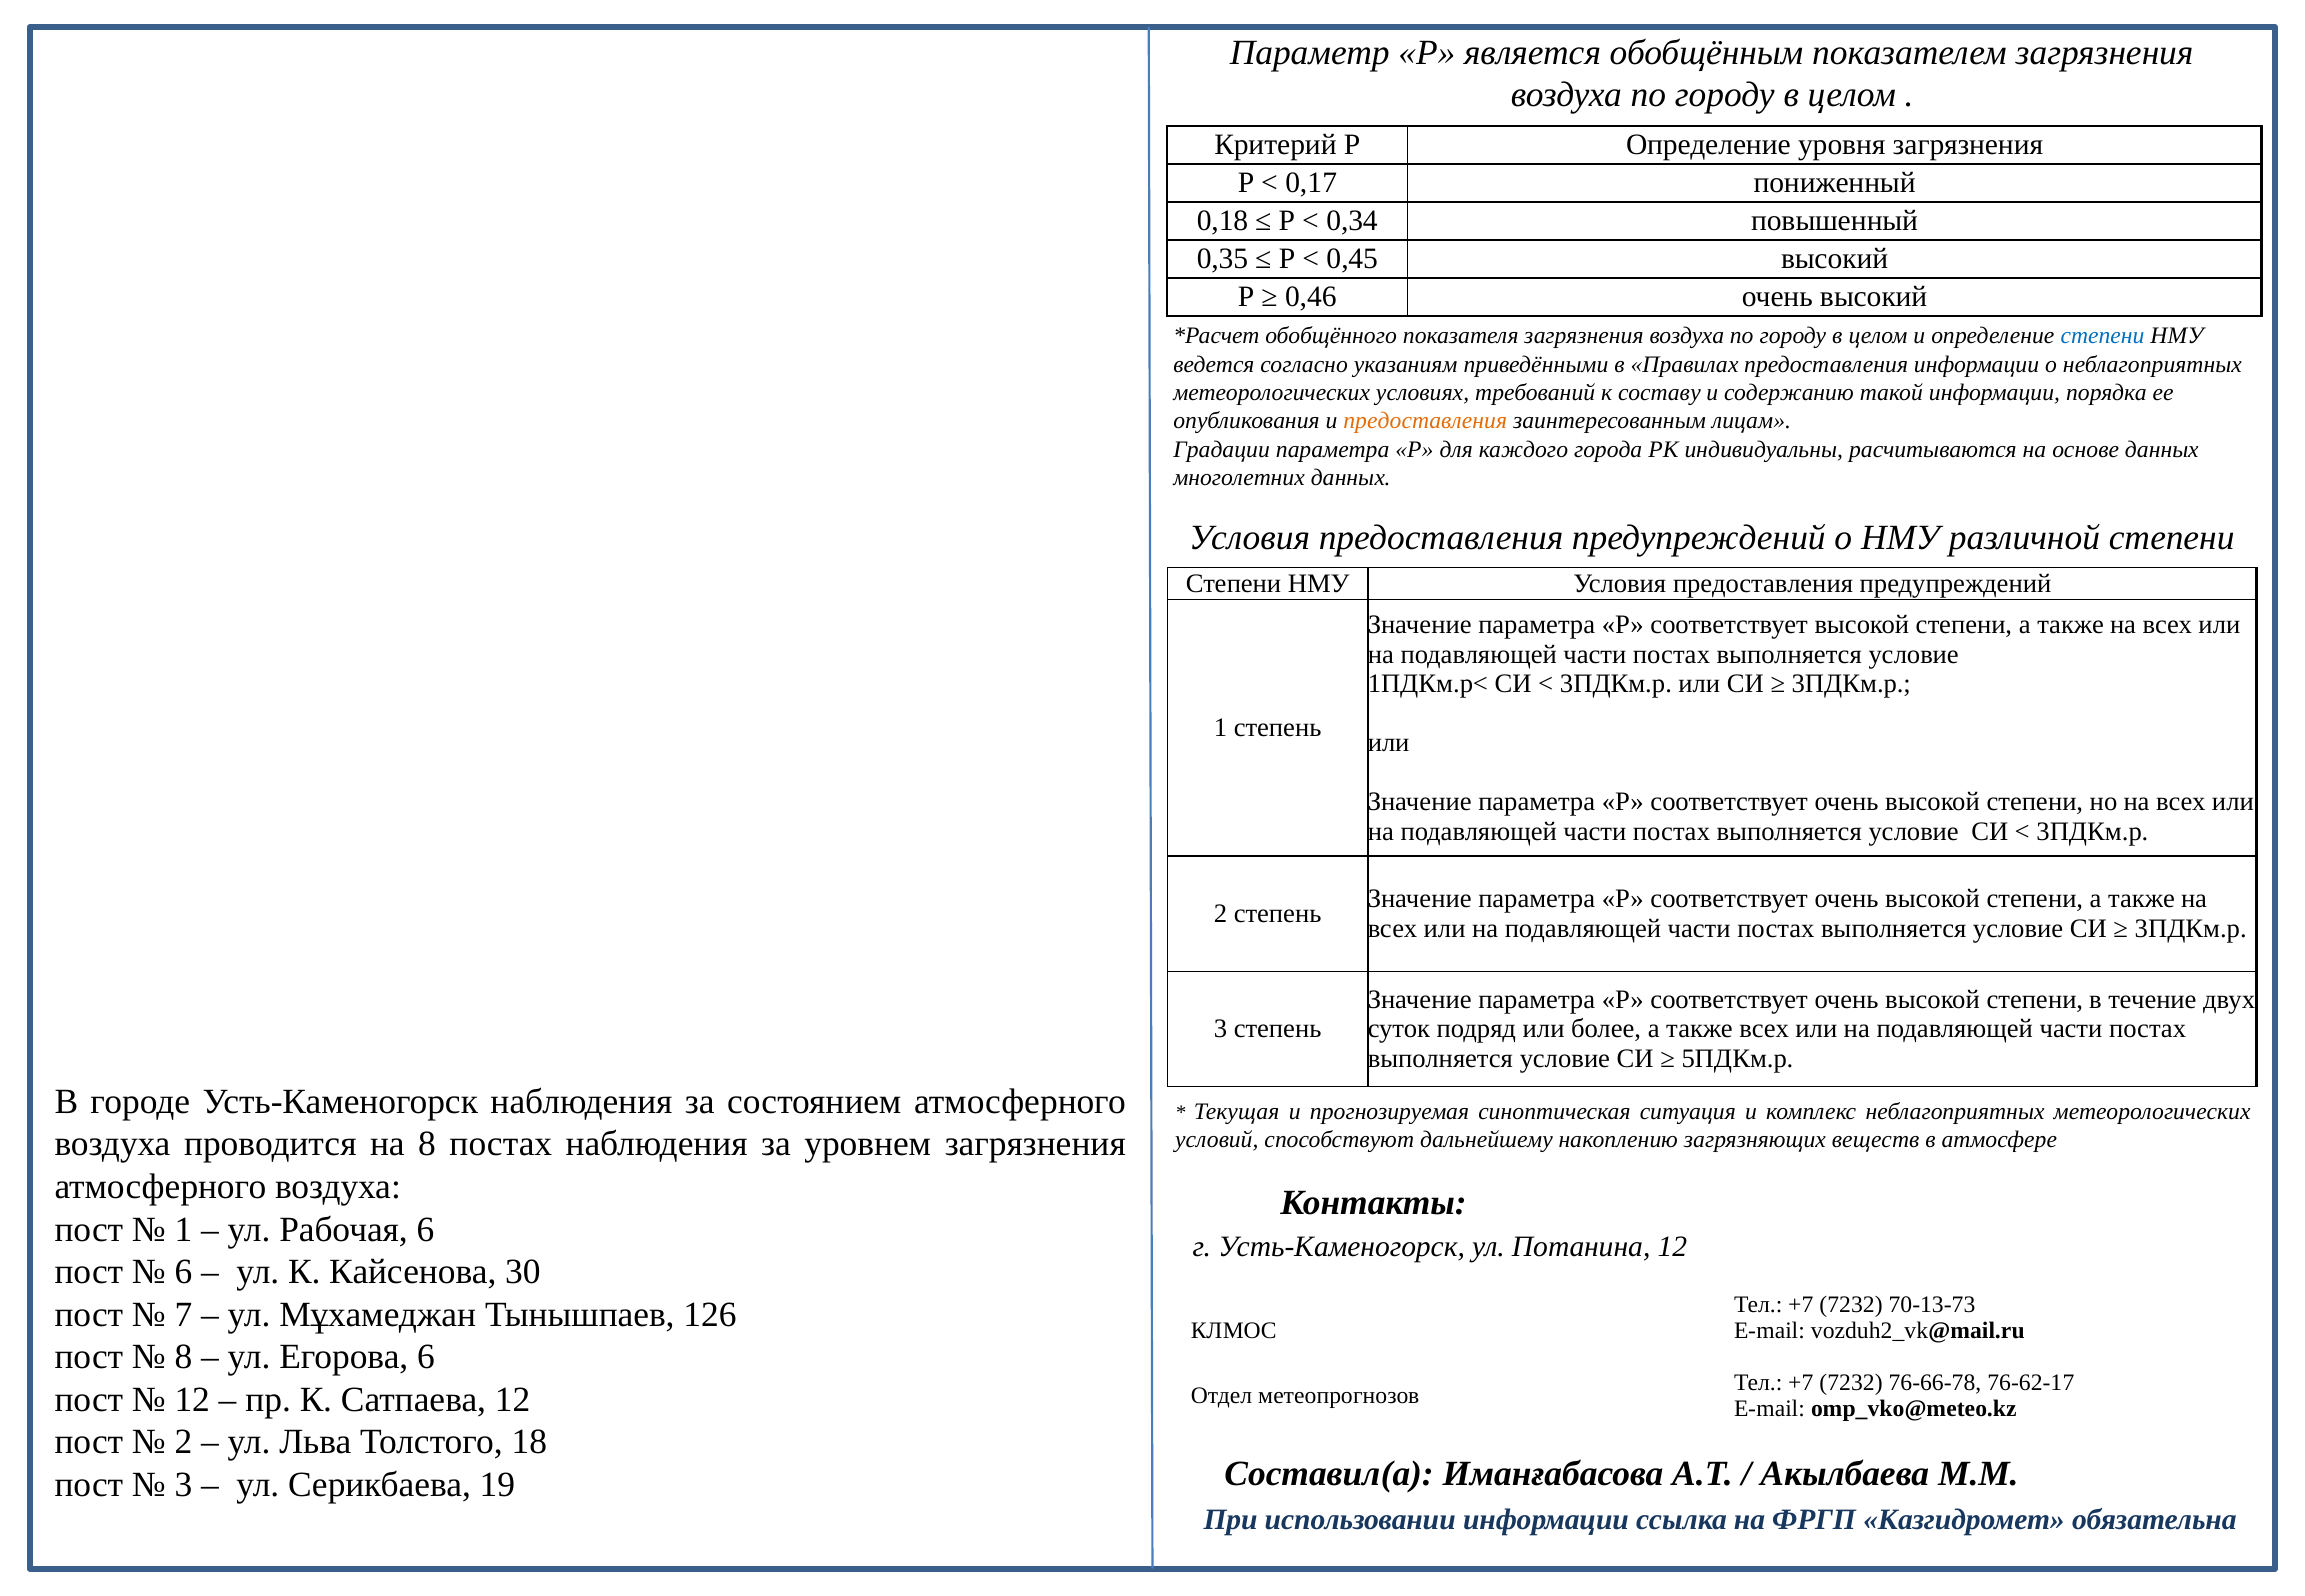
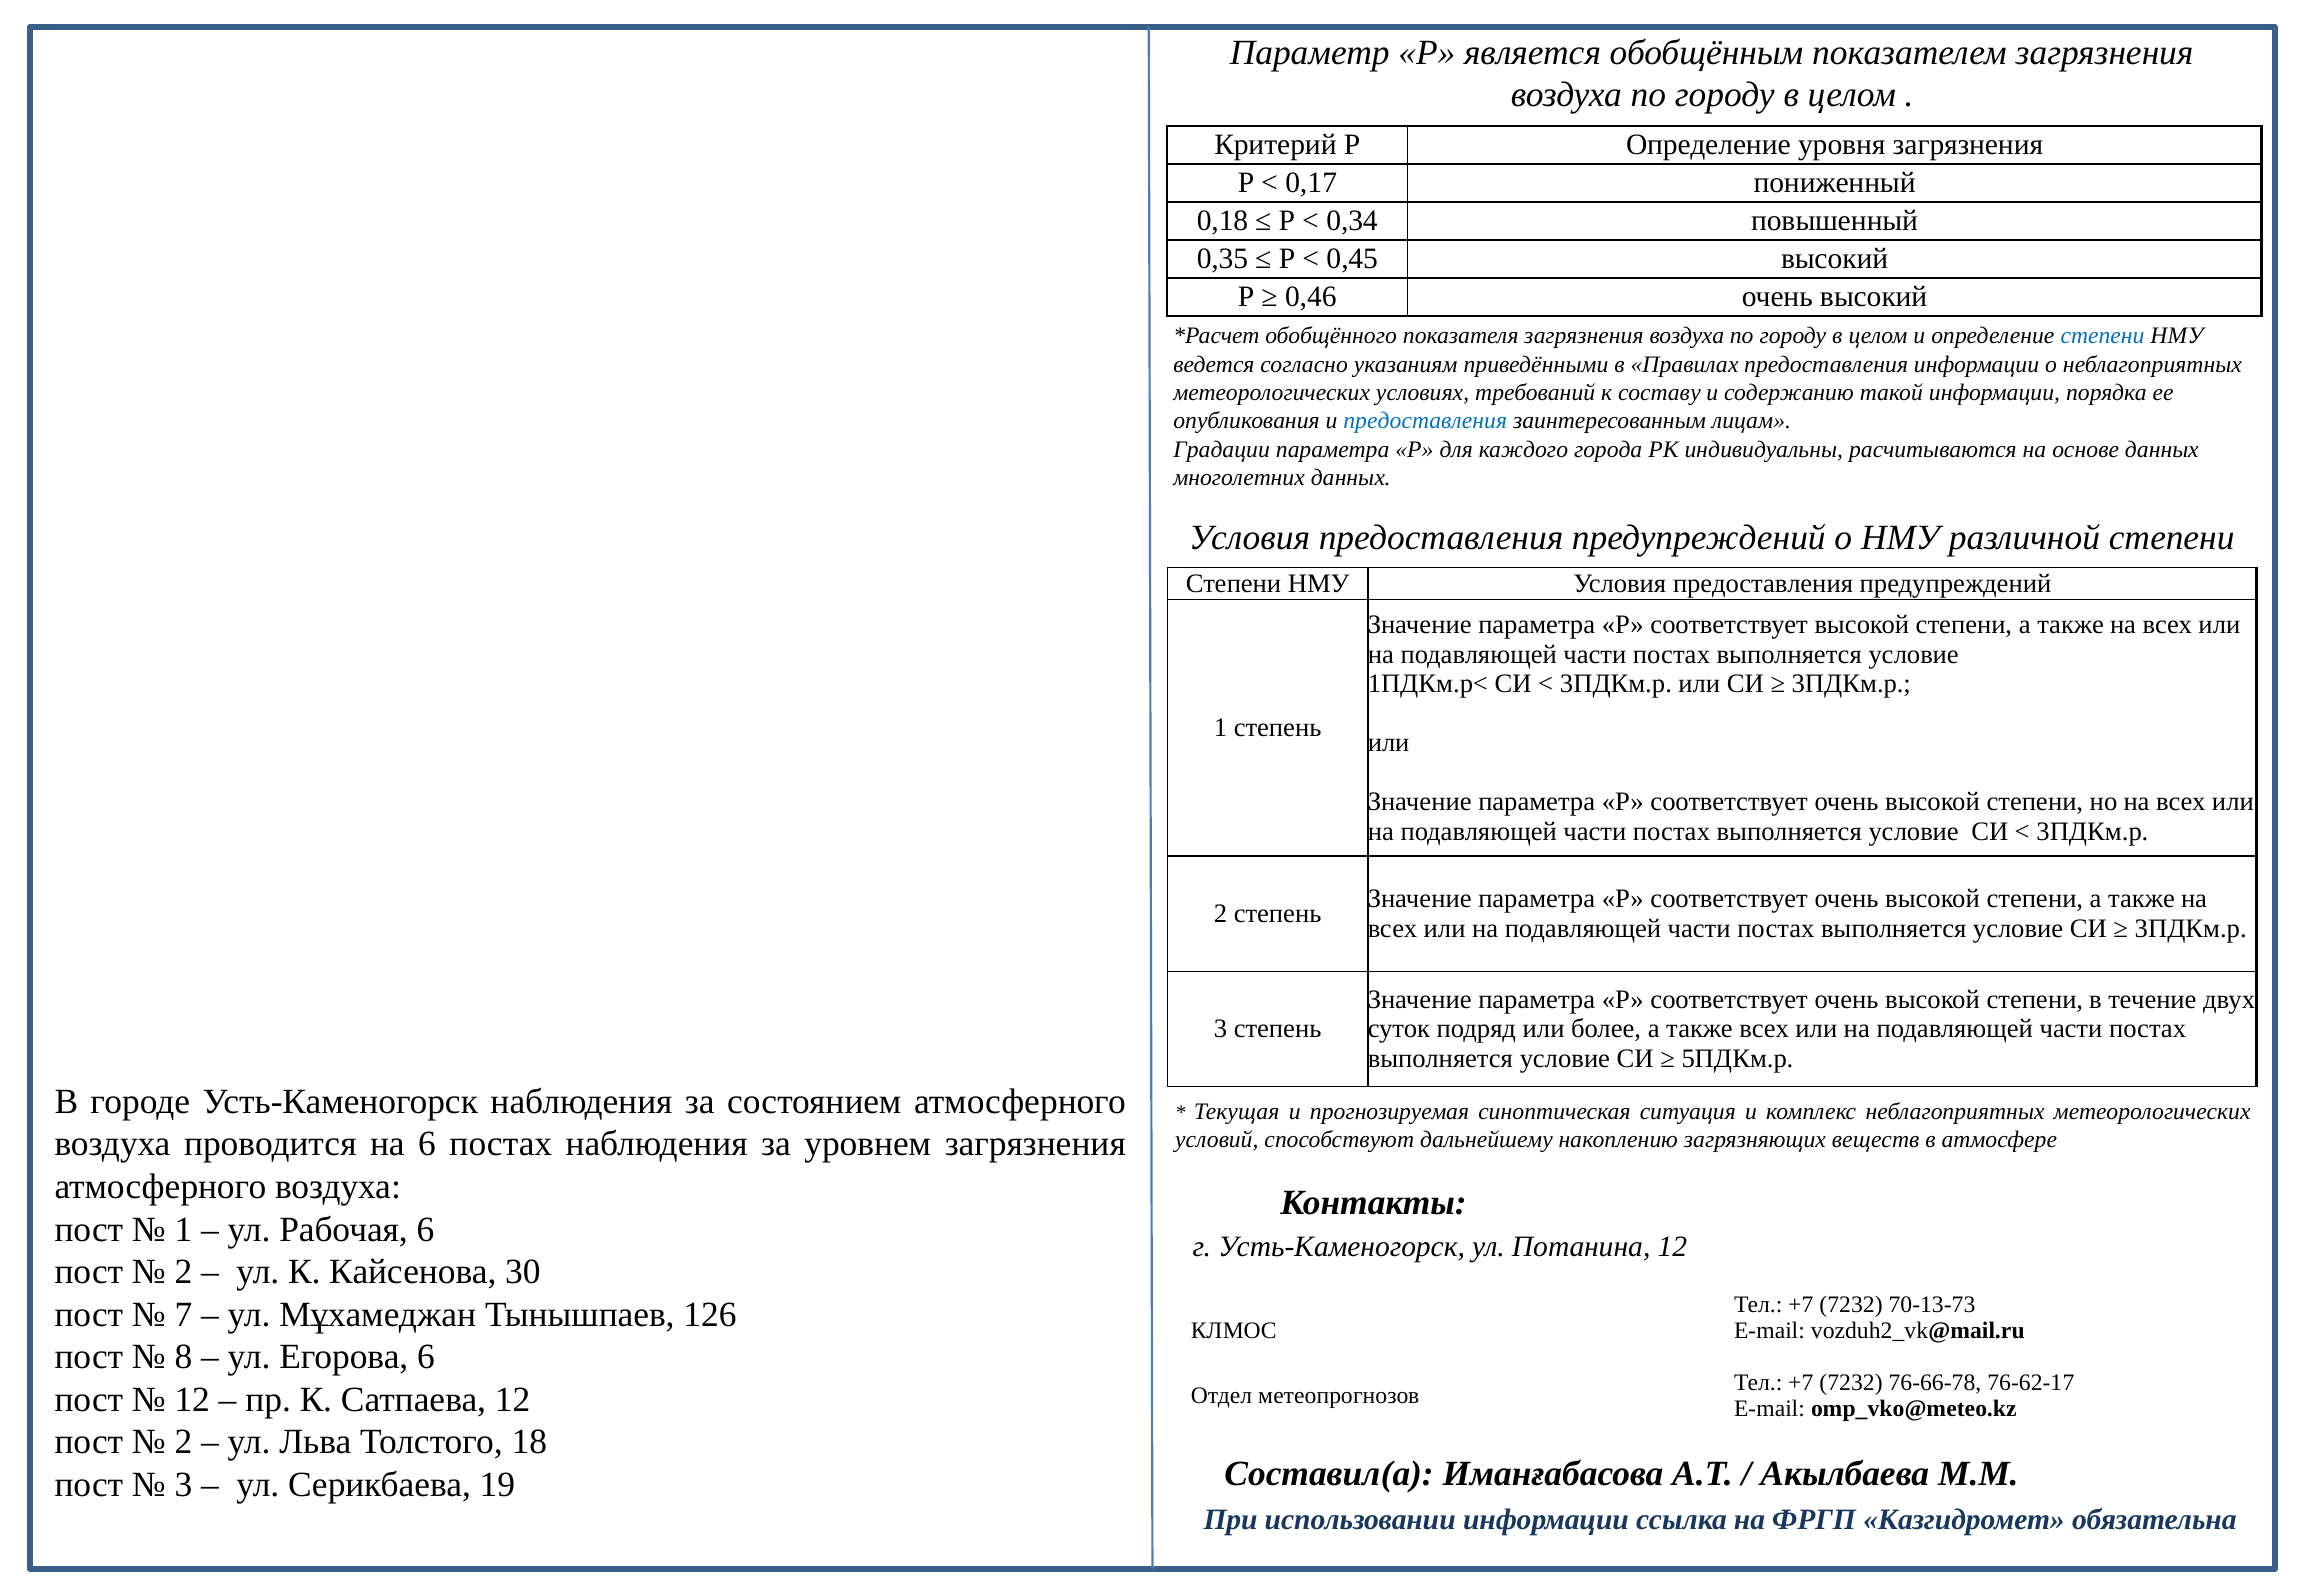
предоставления at (1425, 421) colour: orange -> blue
на 8: 8 -> 6
6 at (183, 1272): 6 -> 2
